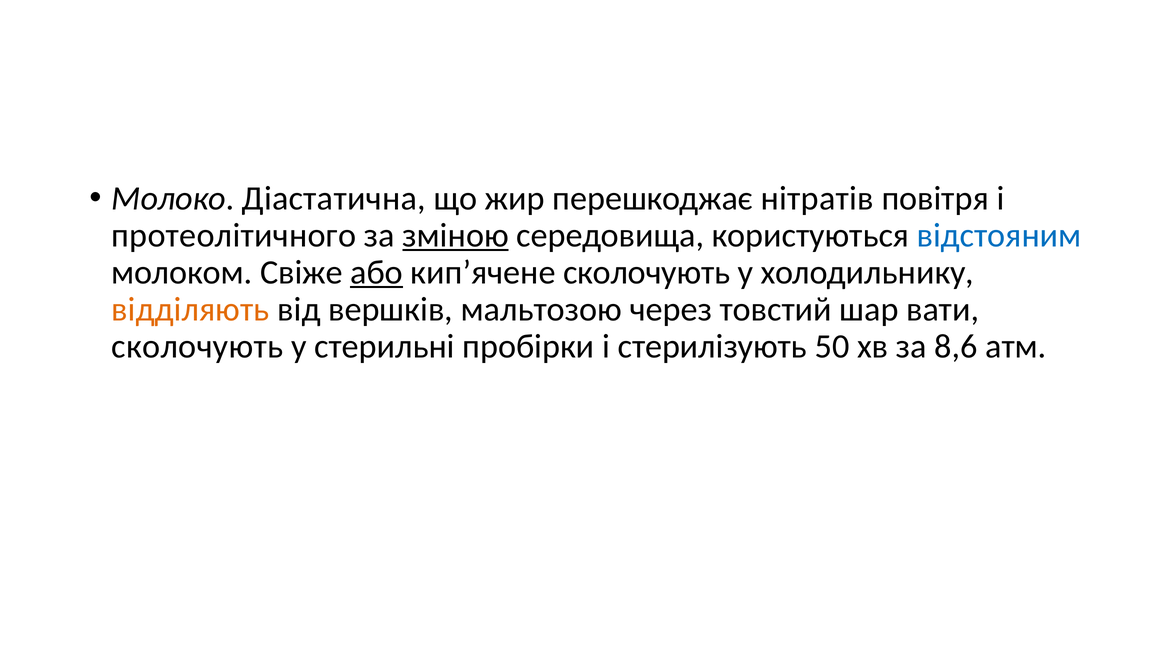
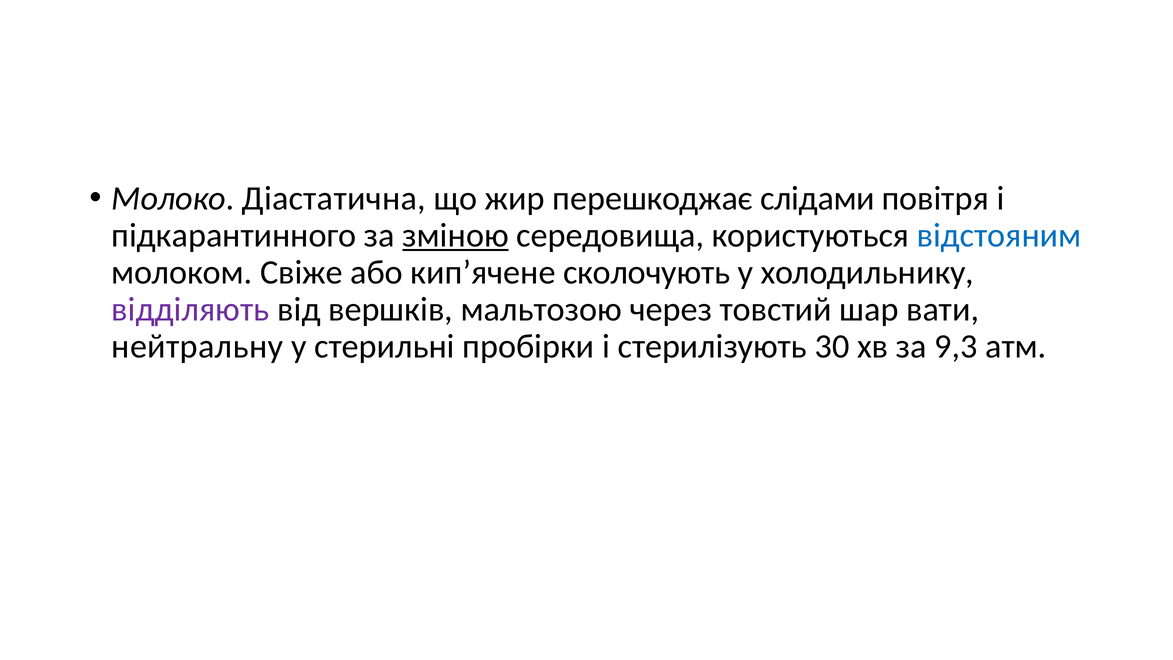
нітратів: нітратів -> слідами
протеолітичного: протеолітичного -> підкарантинного
або underline: present -> none
відділяють colour: orange -> purple
сколочують at (197, 346): сколочують -> нейтральну
50: 50 -> 30
8,6: 8,6 -> 9,3
